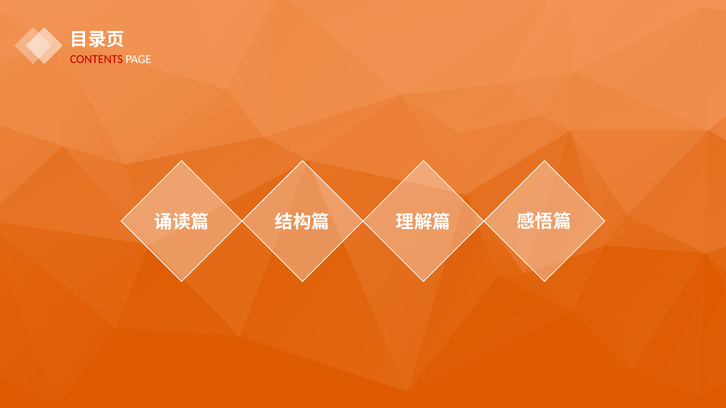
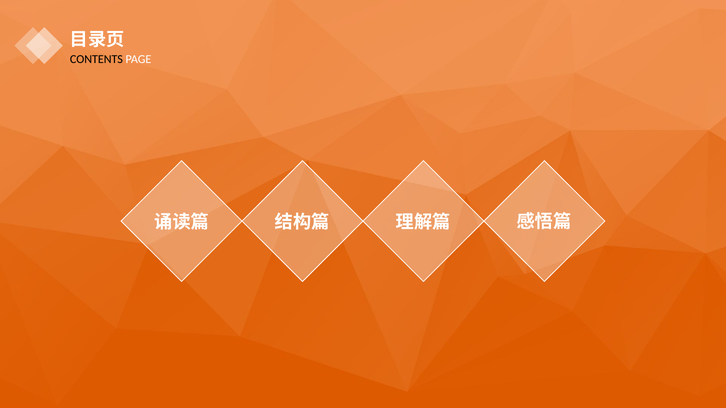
CONTENTS colour: red -> black
